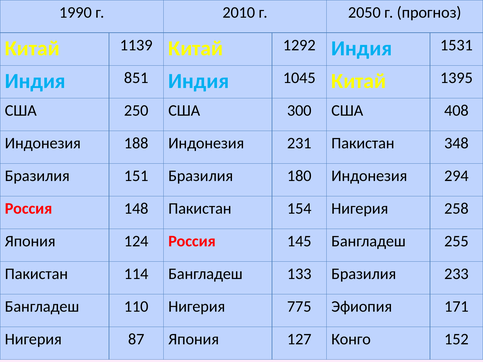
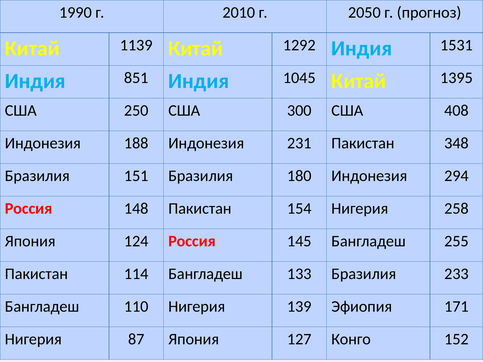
775: 775 -> 139
